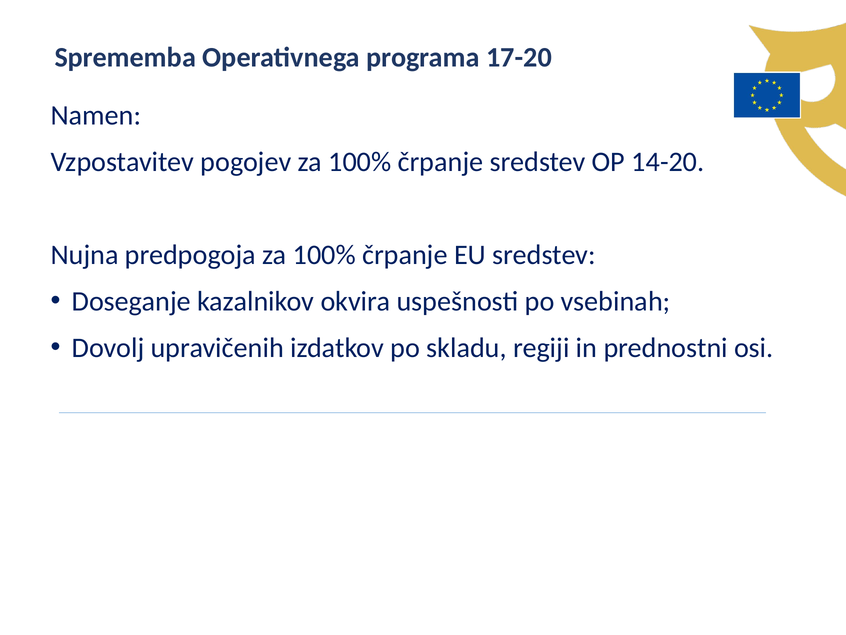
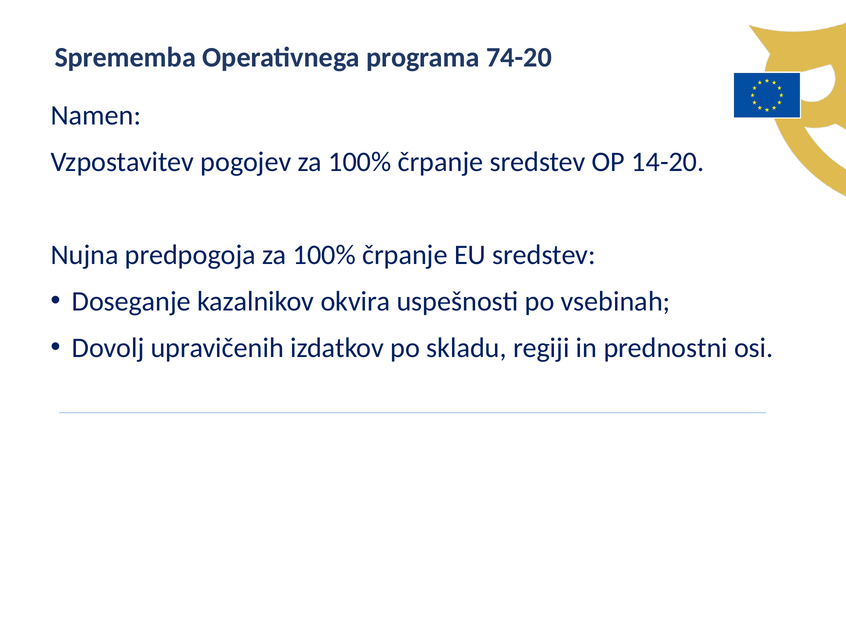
17-20: 17-20 -> 74-20
